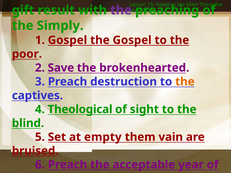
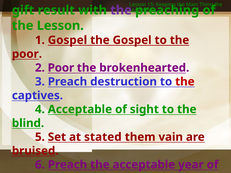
the Simply: Simply -> Lesson
2 Save: Save -> Poor
the at (185, 82) colour: orange -> red
4 Theological: Theological -> Acceptable
empty: empty -> stated
